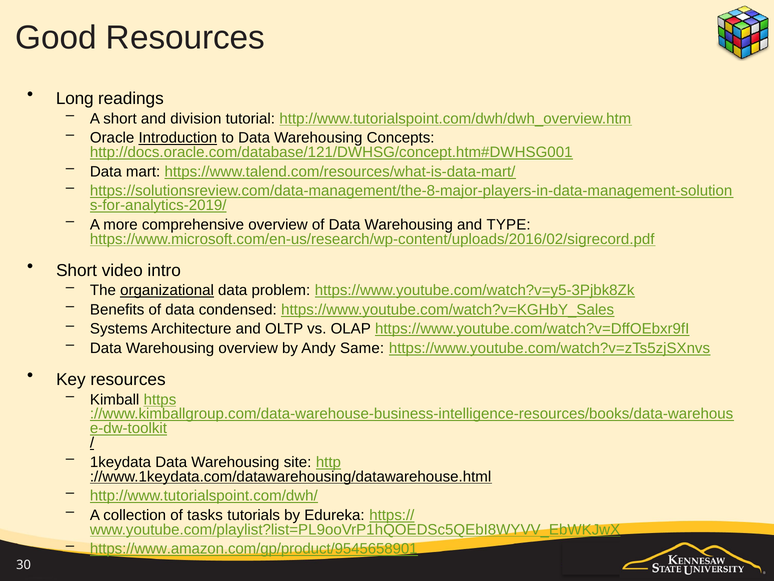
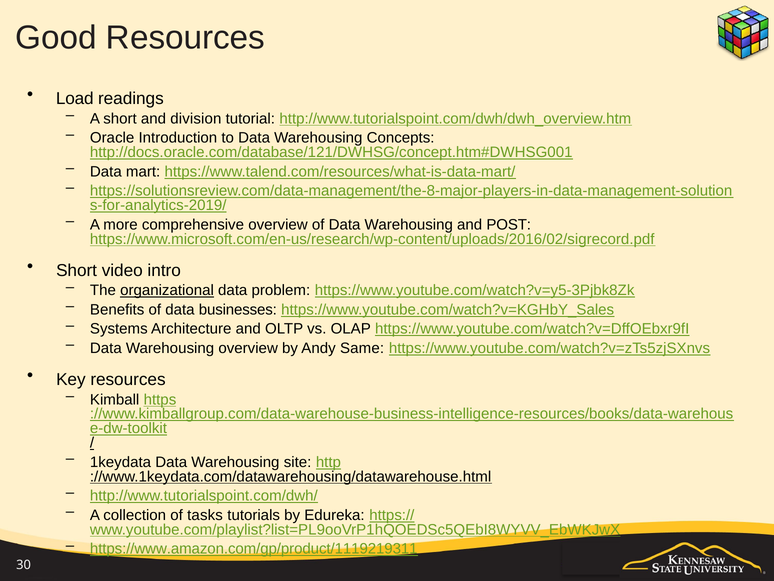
Long: Long -> Load
Introduction underline: present -> none
TYPE: TYPE -> POST
condensed: condensed -> businesses
https://www.amazon.com/gp/product/9545658901: https://www.amazon.com/gp/product/9545658901 -> https://www.amazon.com/gp/product/1119219311
